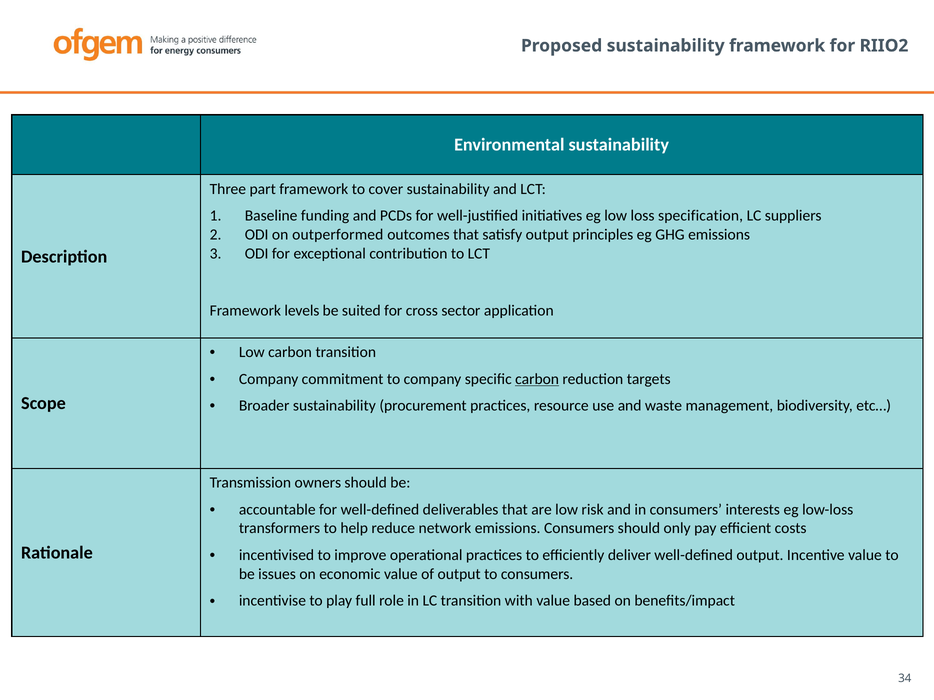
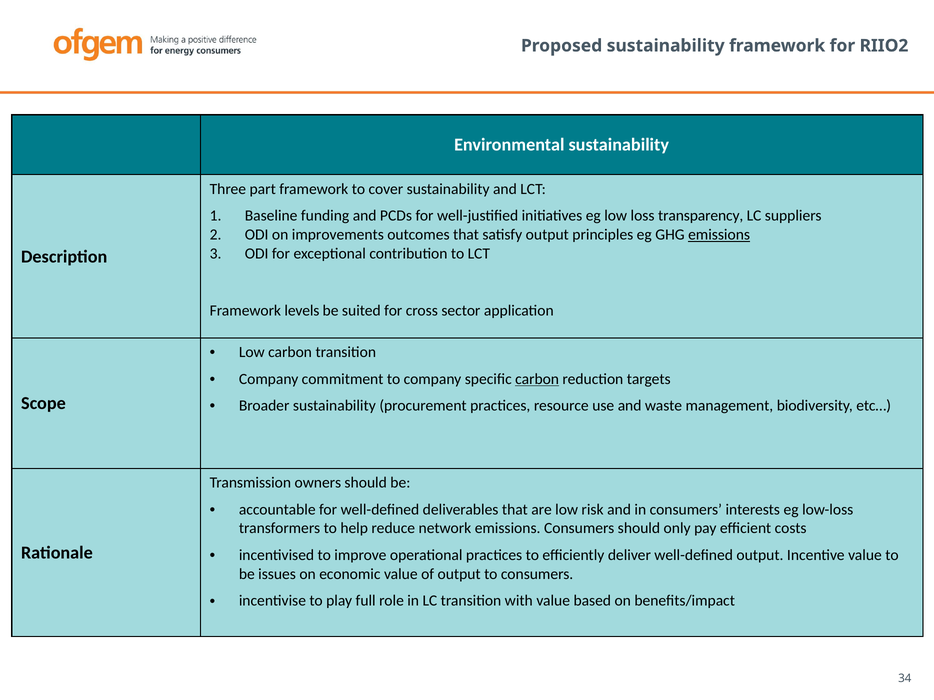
specification: specification -> transparency
outperformed: outperformed -> improvements
emissions at (719, 235) underline: none -> present
